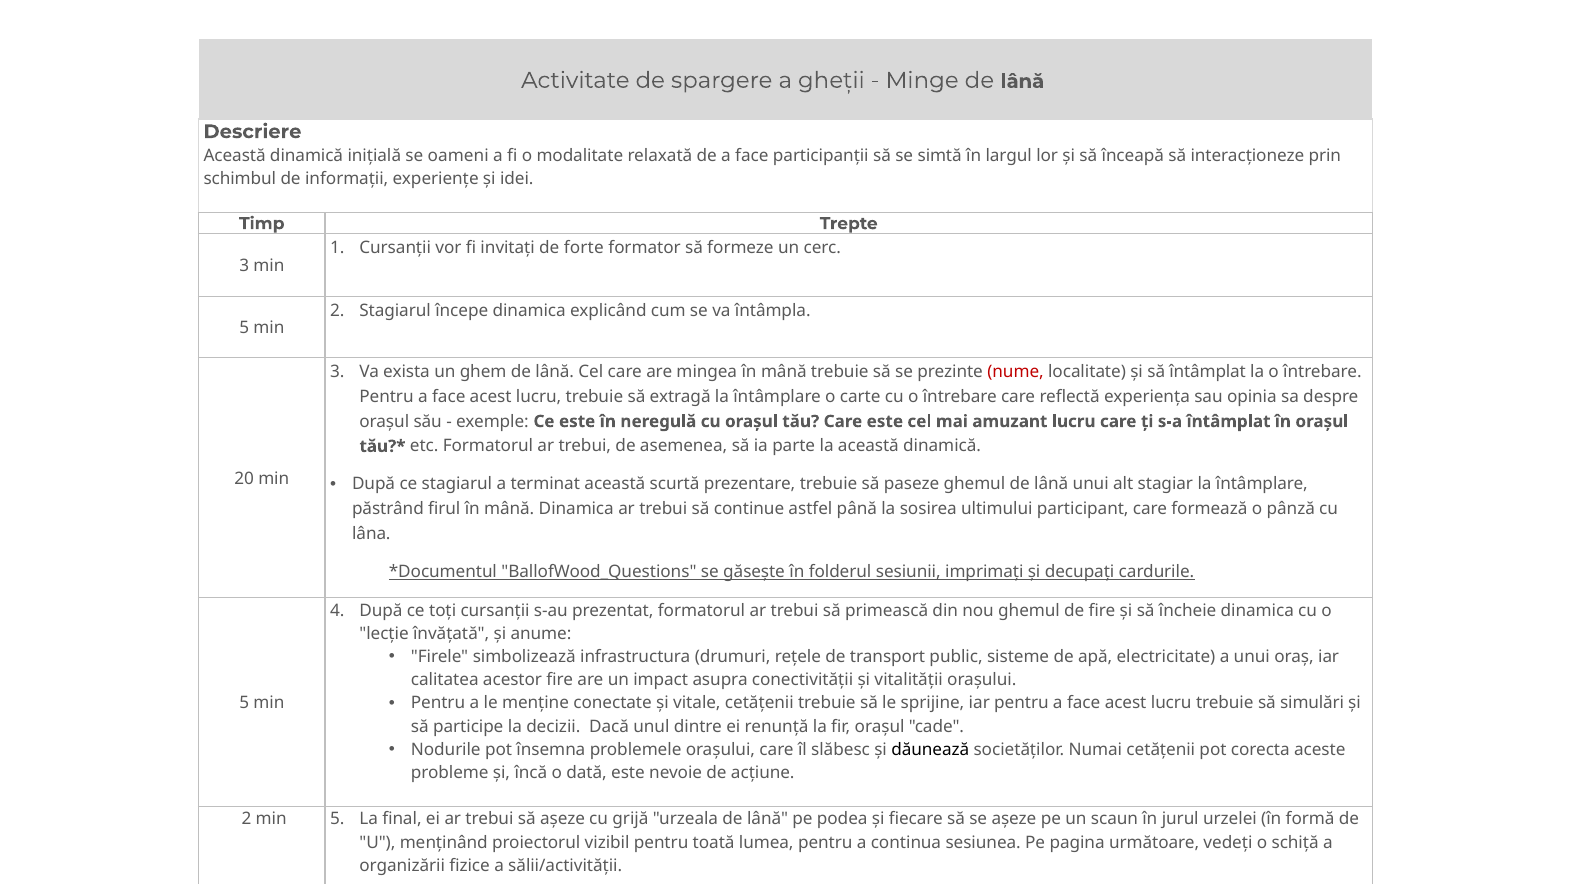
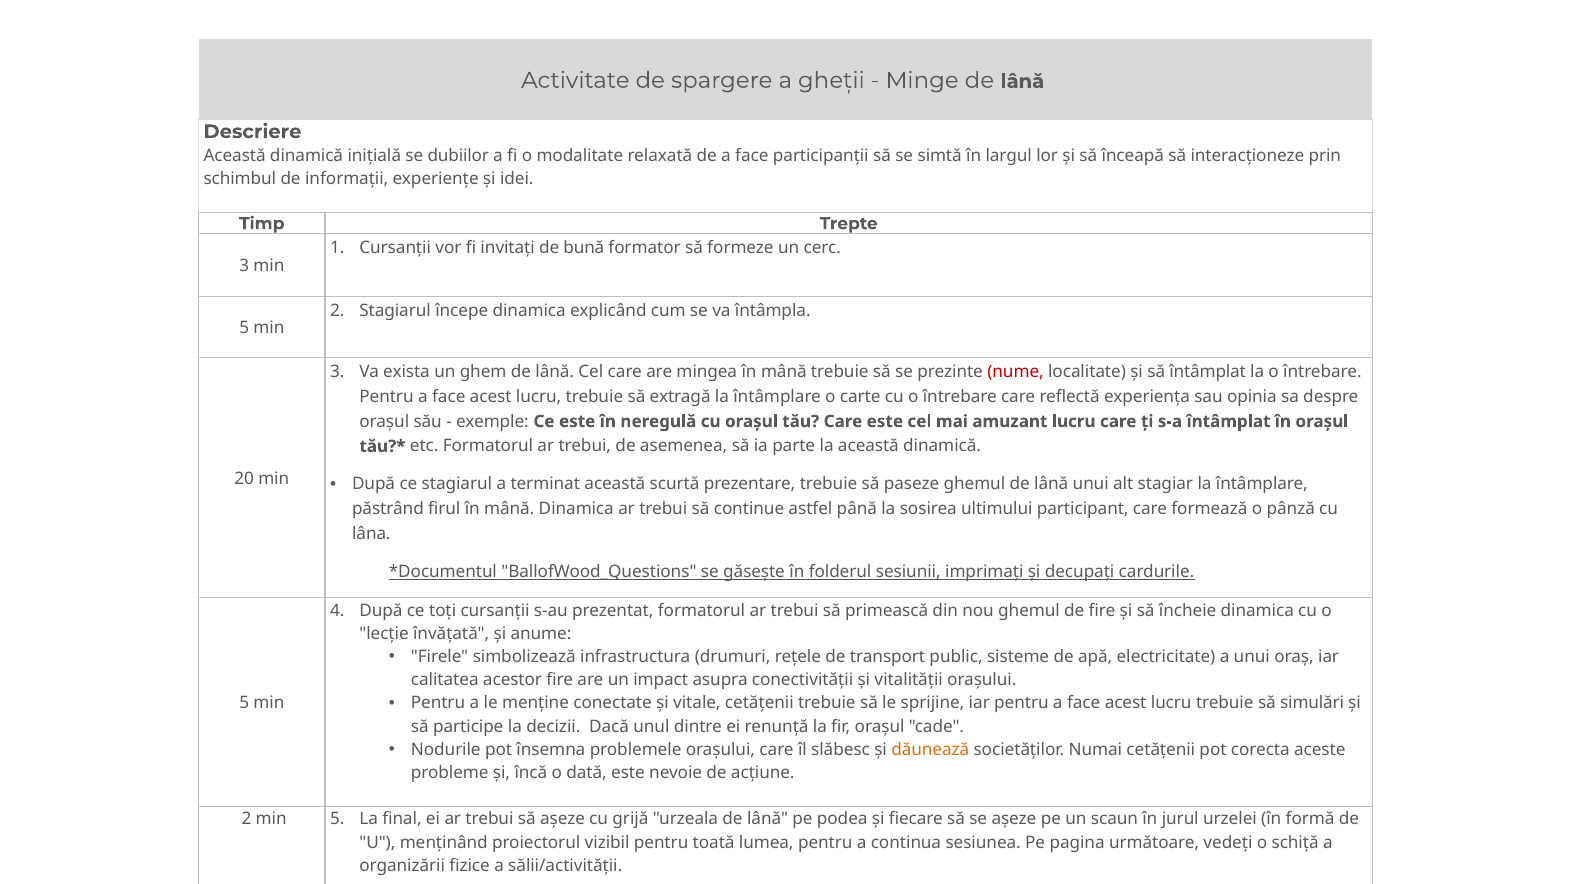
oameni: oameni -> dubiilor
forte: forte -> bună
dăunează colour: black -> orange
